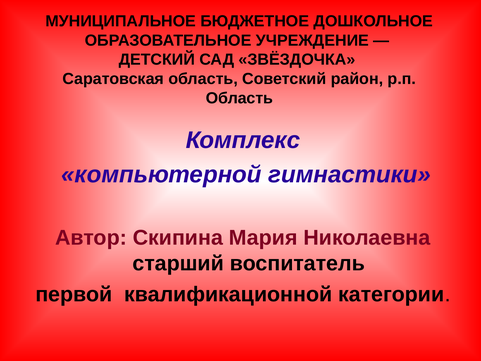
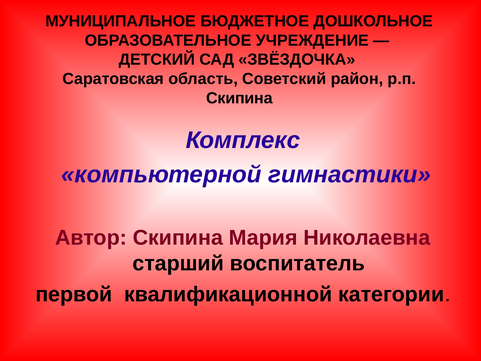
Область at (239, 98): Область -> Скипина
